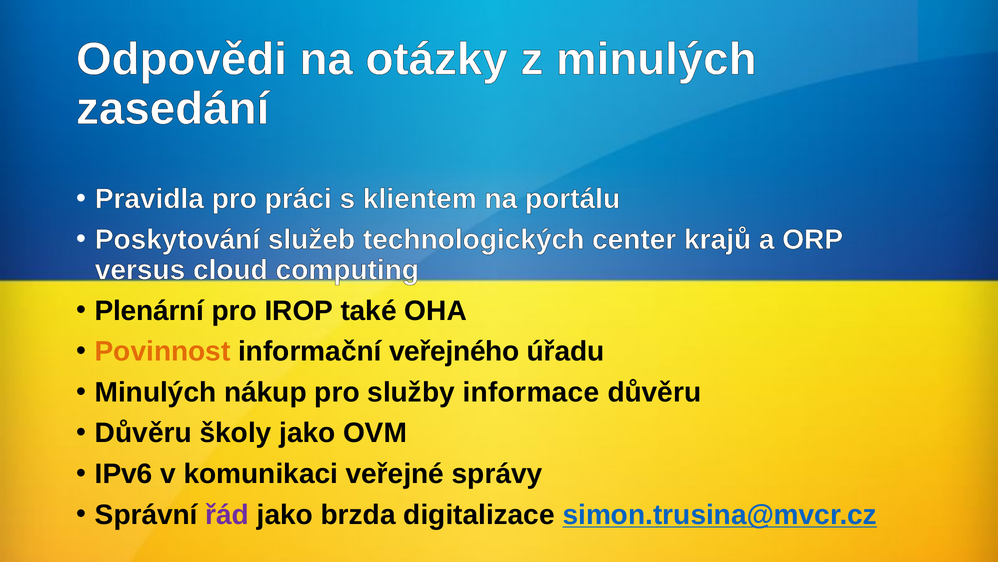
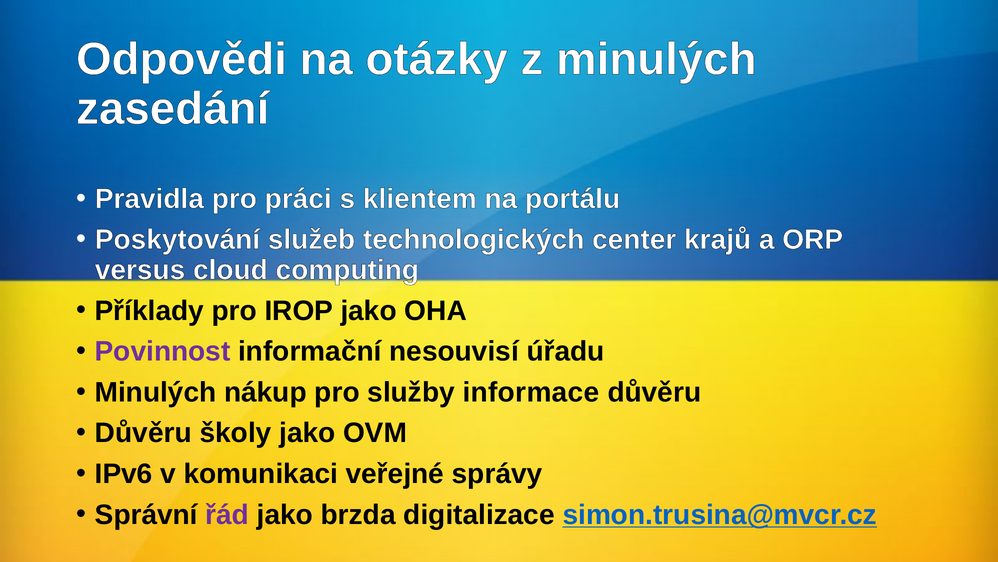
Plenární: Plenární -> Příklady
IROP také: také -> jako
Povinnost colour: orange -> purple
veřejného: veřejného -> nesouvisí
